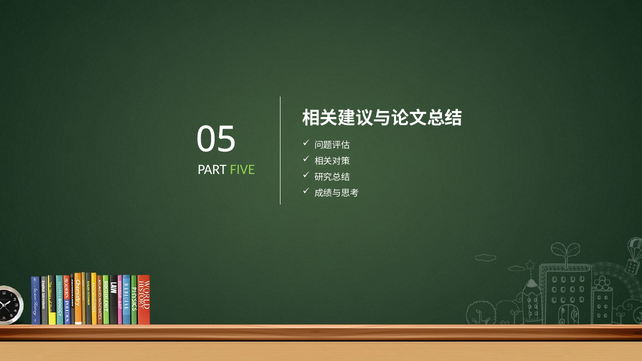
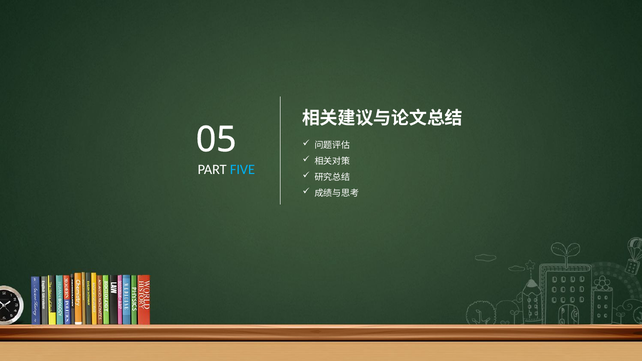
FIVE colour: light green -> light blue
